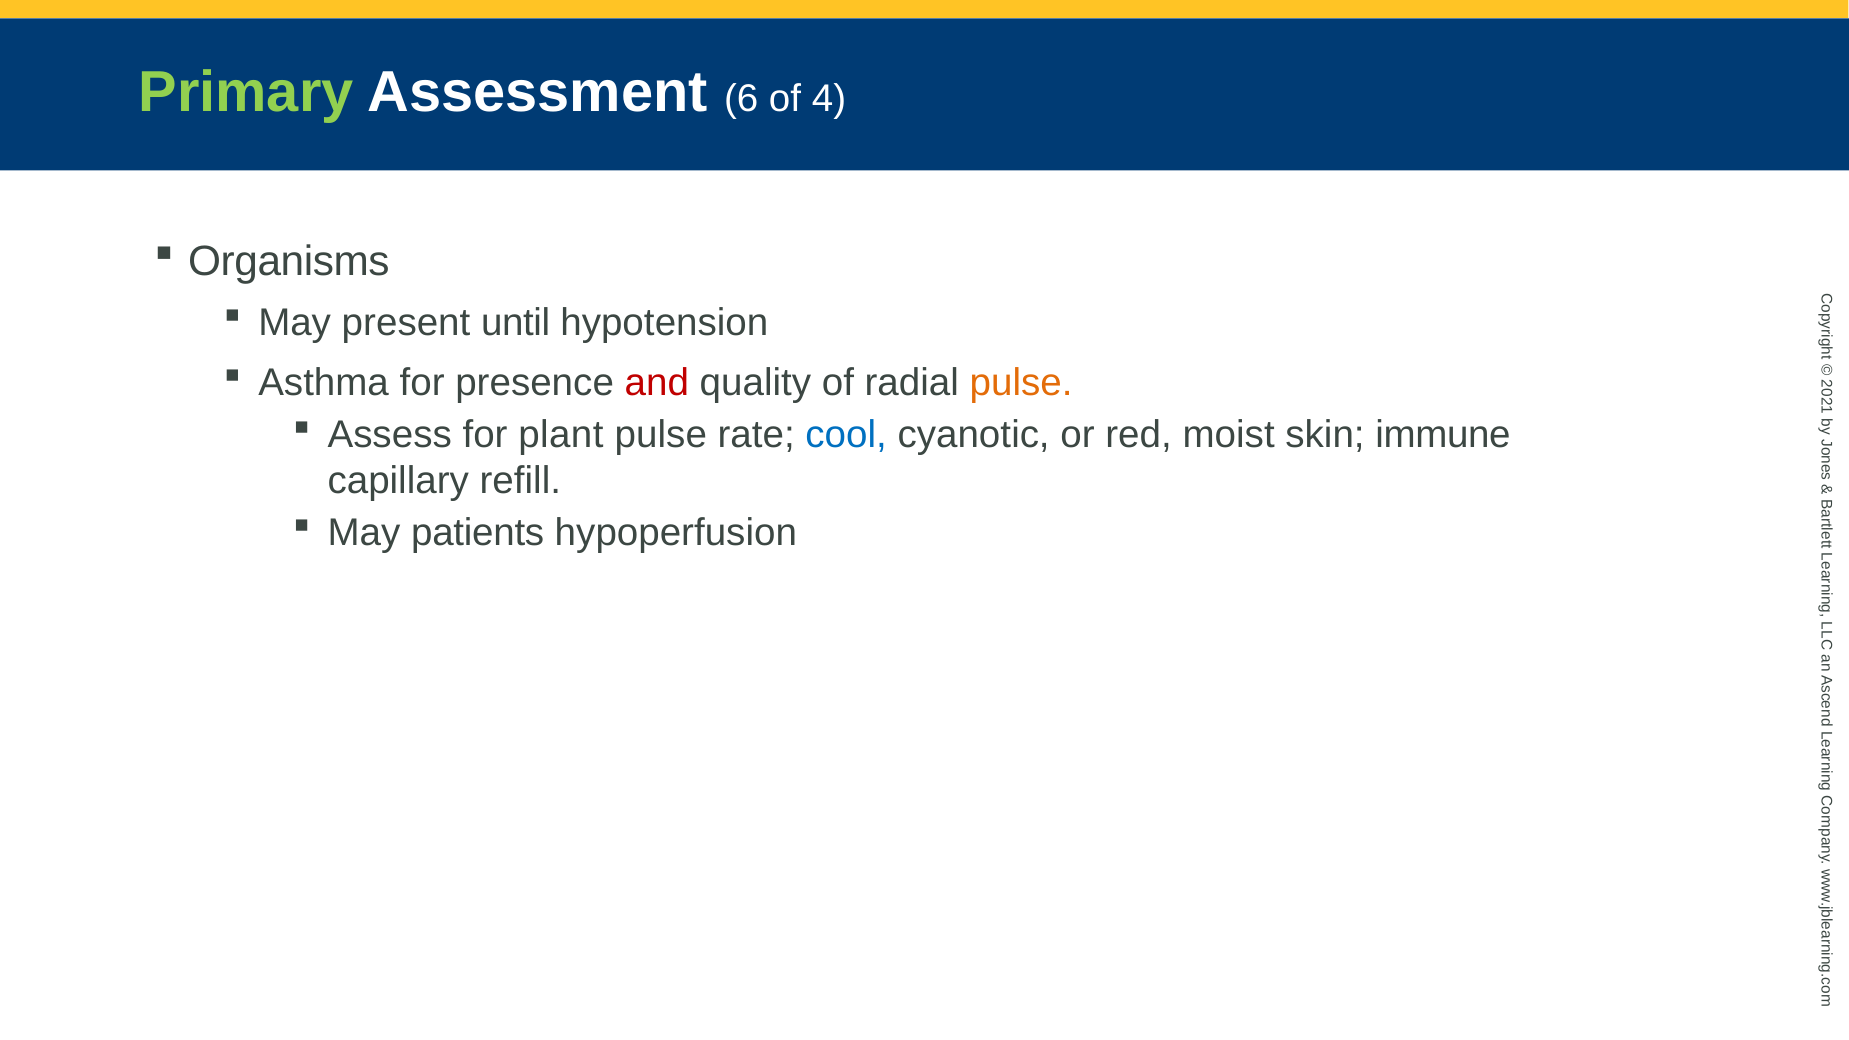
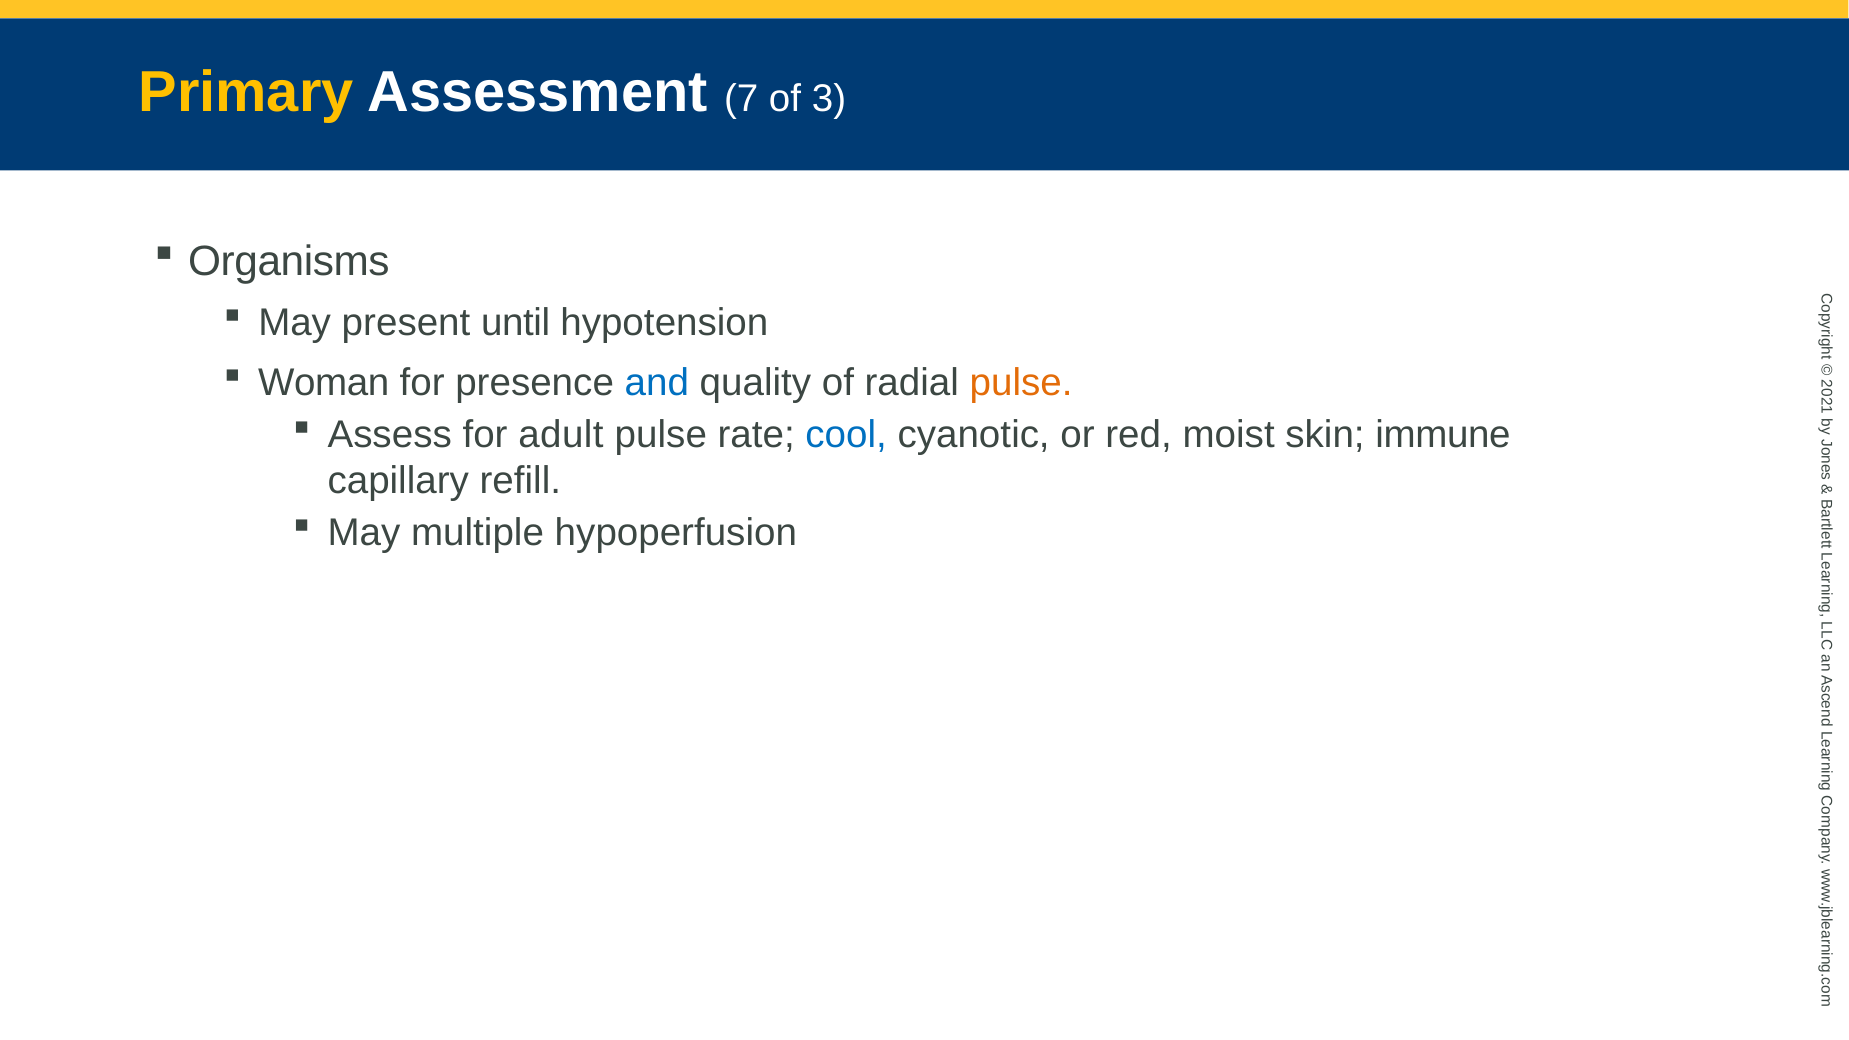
Primary colour: light green -> yellow
6: 6 -> 7
4: 4 -> 3
Asthma: Asthma -> Woman
and colour: red -> blue
plant: plant -> adult
patients: patients -> multiple
